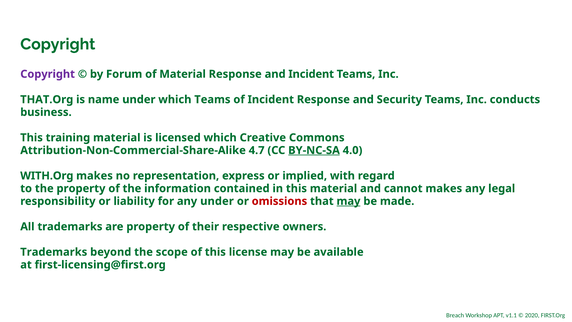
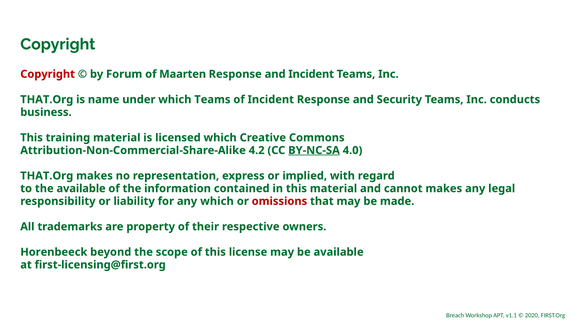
Copyright at (48, 74) colour: purple -> red
of Material: Material -> Maarten
4.7: 4.7 -> 4.2
WITH.Org at (47, 176): WITH.Org -> THAT.Org
the property: property -> available
any under: under -> which
may at (348, 201) underline: present -> none
Trademarks at (54, 252): Trademarks -> Horenbeeck
